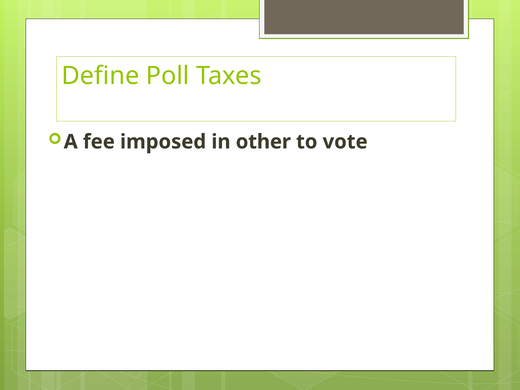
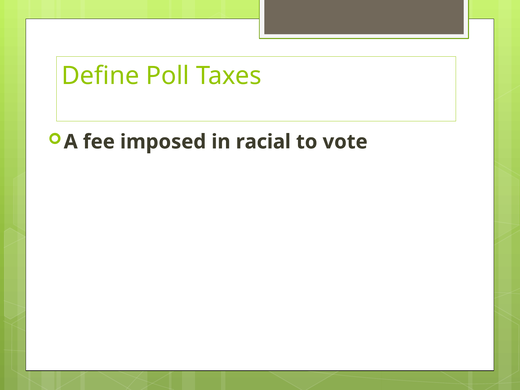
other: other -> racial
